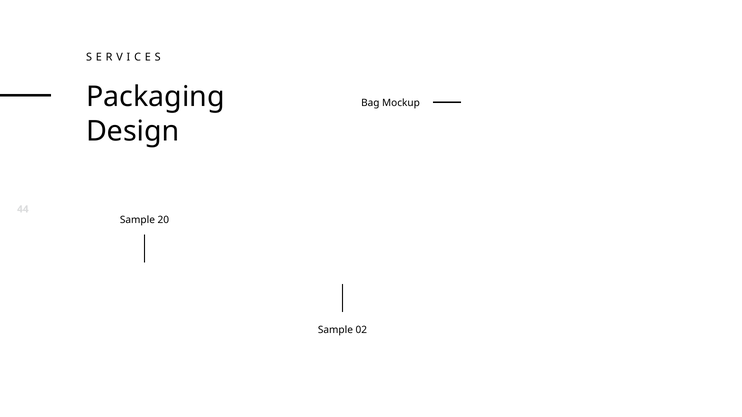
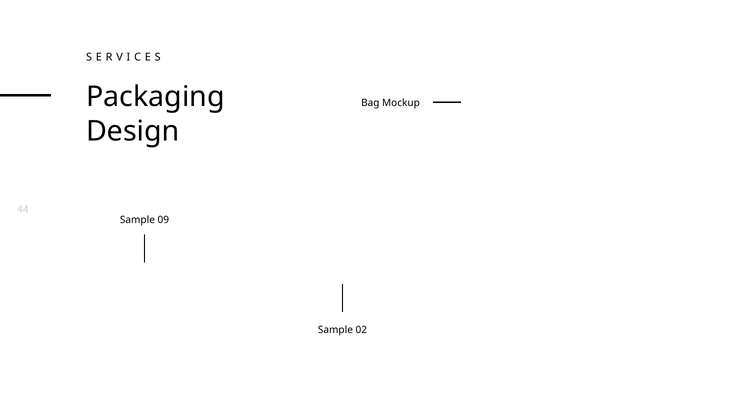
20: 20 -> 09
